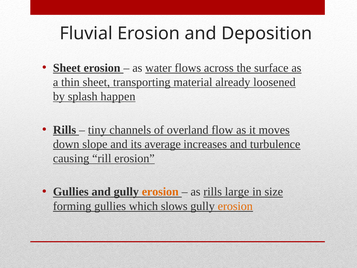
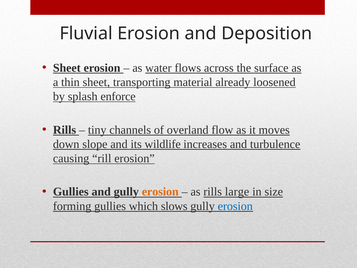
happen: happen -> enforce
average: average -> wildlife
erosion at (235, 206) colour: orange -> blue
